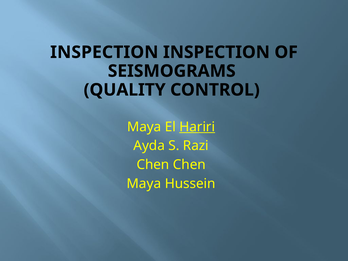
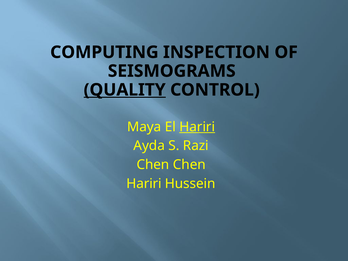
INSPECTION at (104, 52): INSPECTION -> COMPUTING
QUALITY underline: none -> present
Maya at (144, 184): Maya -> Hariri
